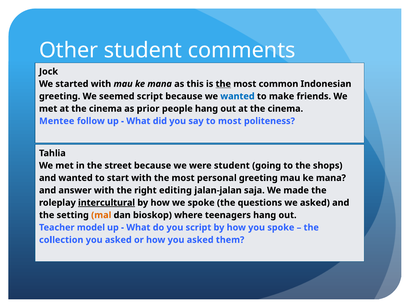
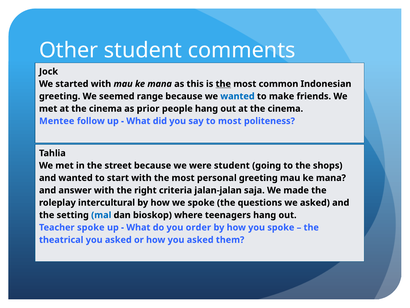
seemed script: script -> range
editing: editing -> criteria
intercultural underline: present -> none
mal colour: orange -> blue
Teacher model: model -> spoke
you script: script -> order
collection: collection -> theatrical
